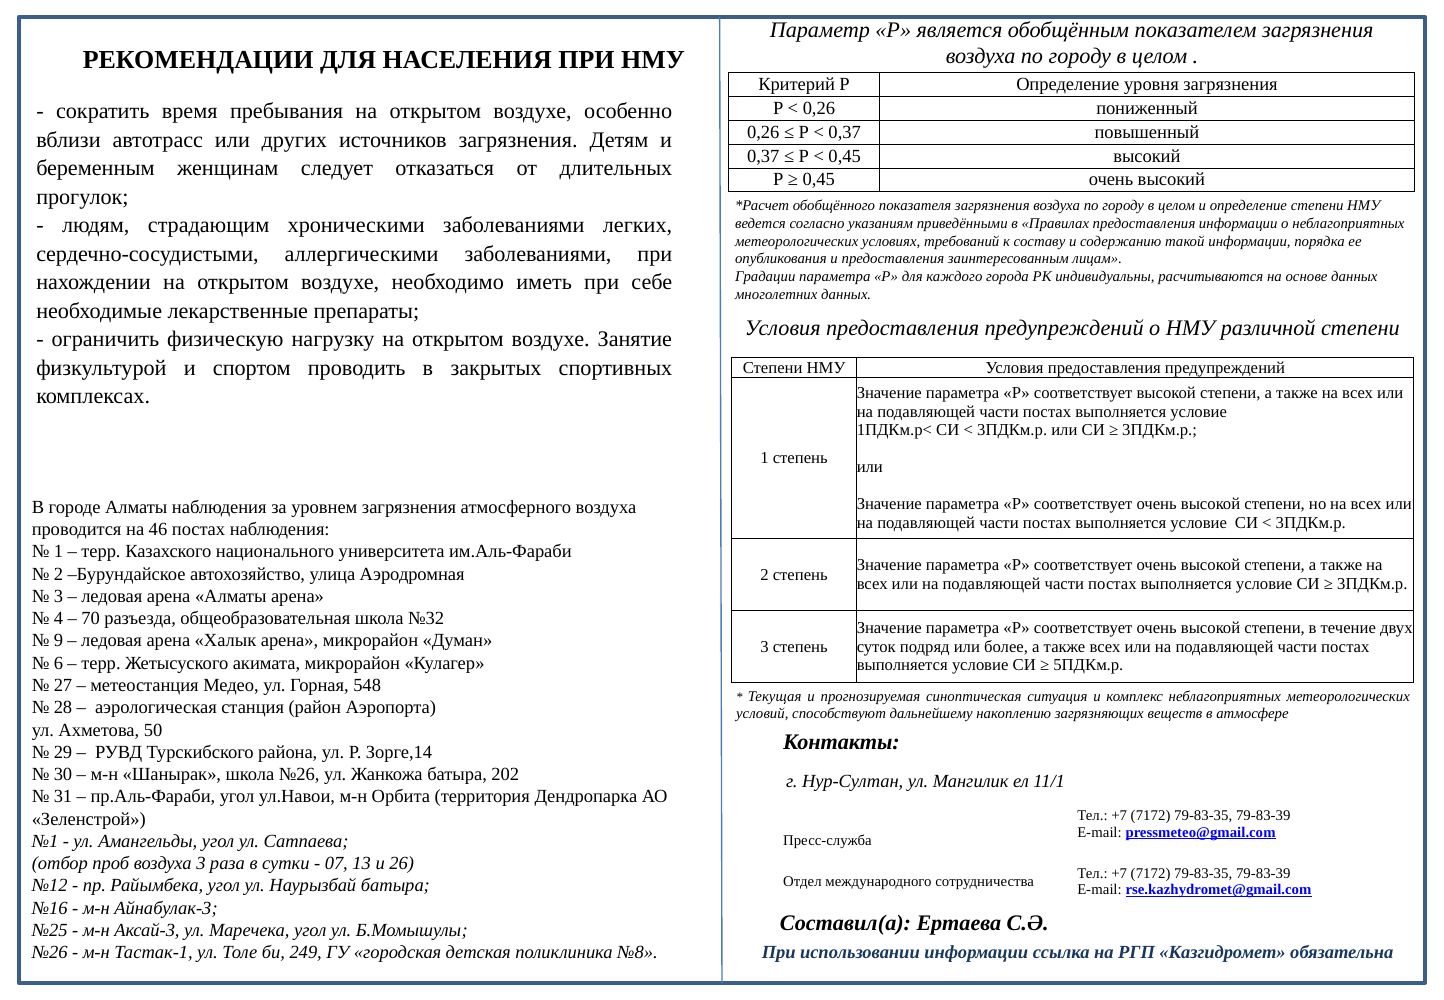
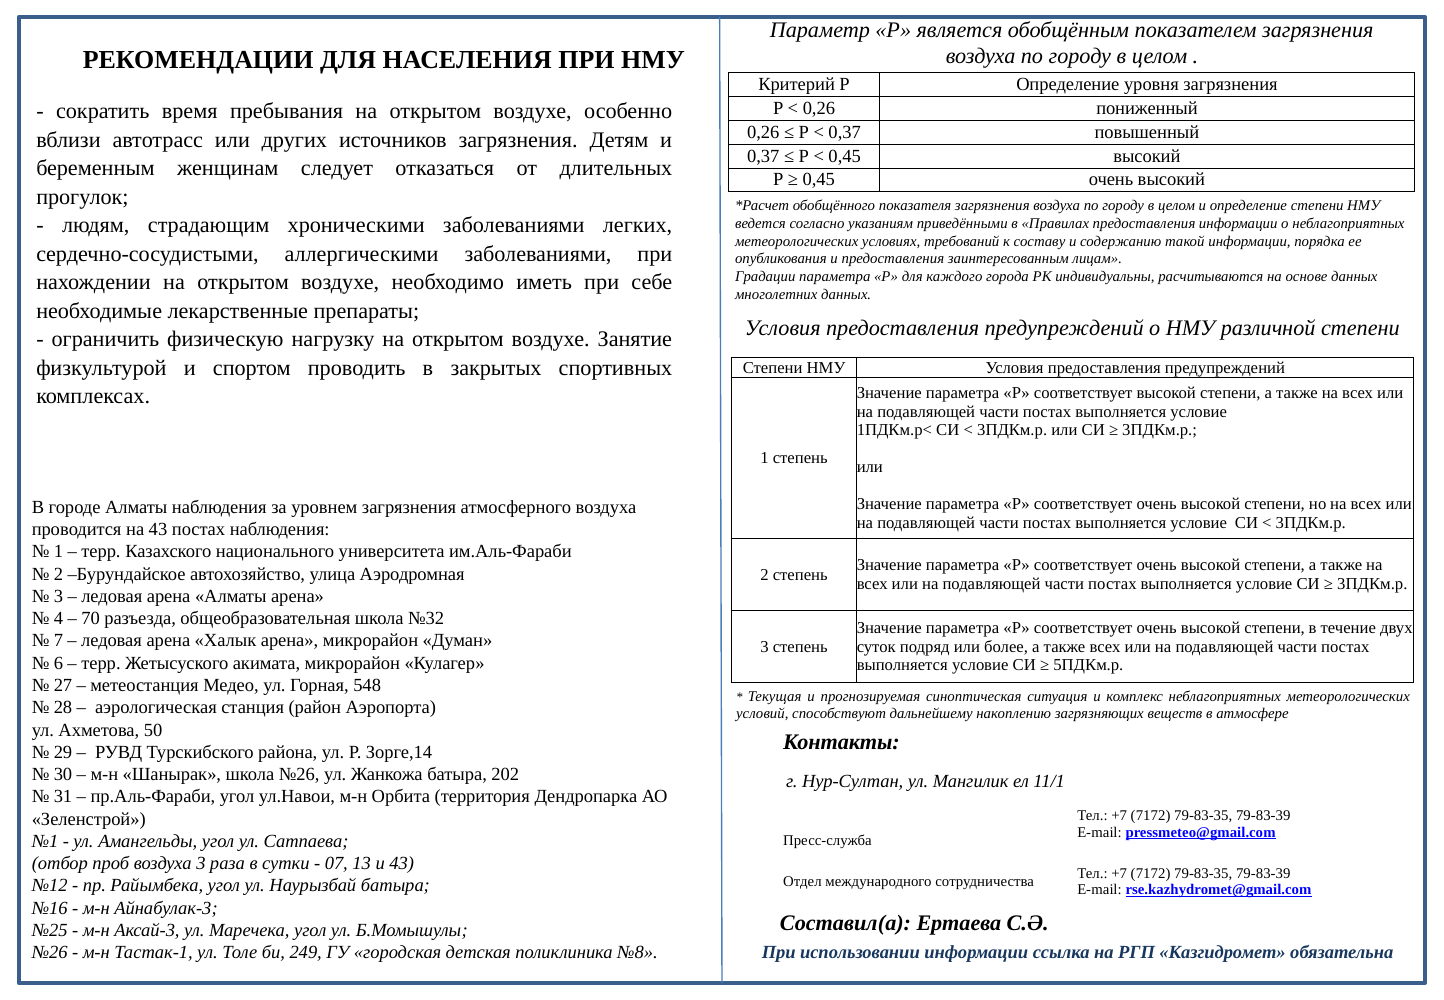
на 46: 46 -> 43
9: 9 -> 7
и 26: 26 -> 43
